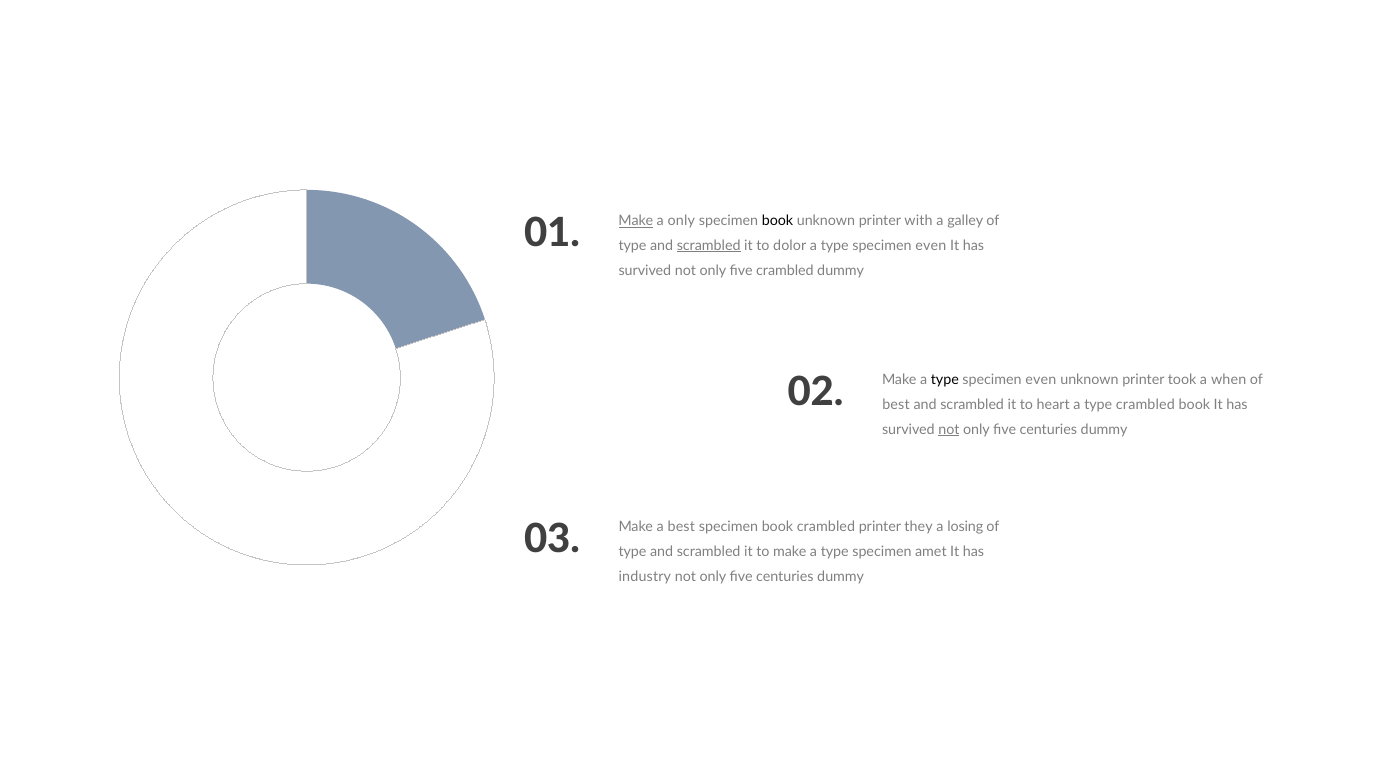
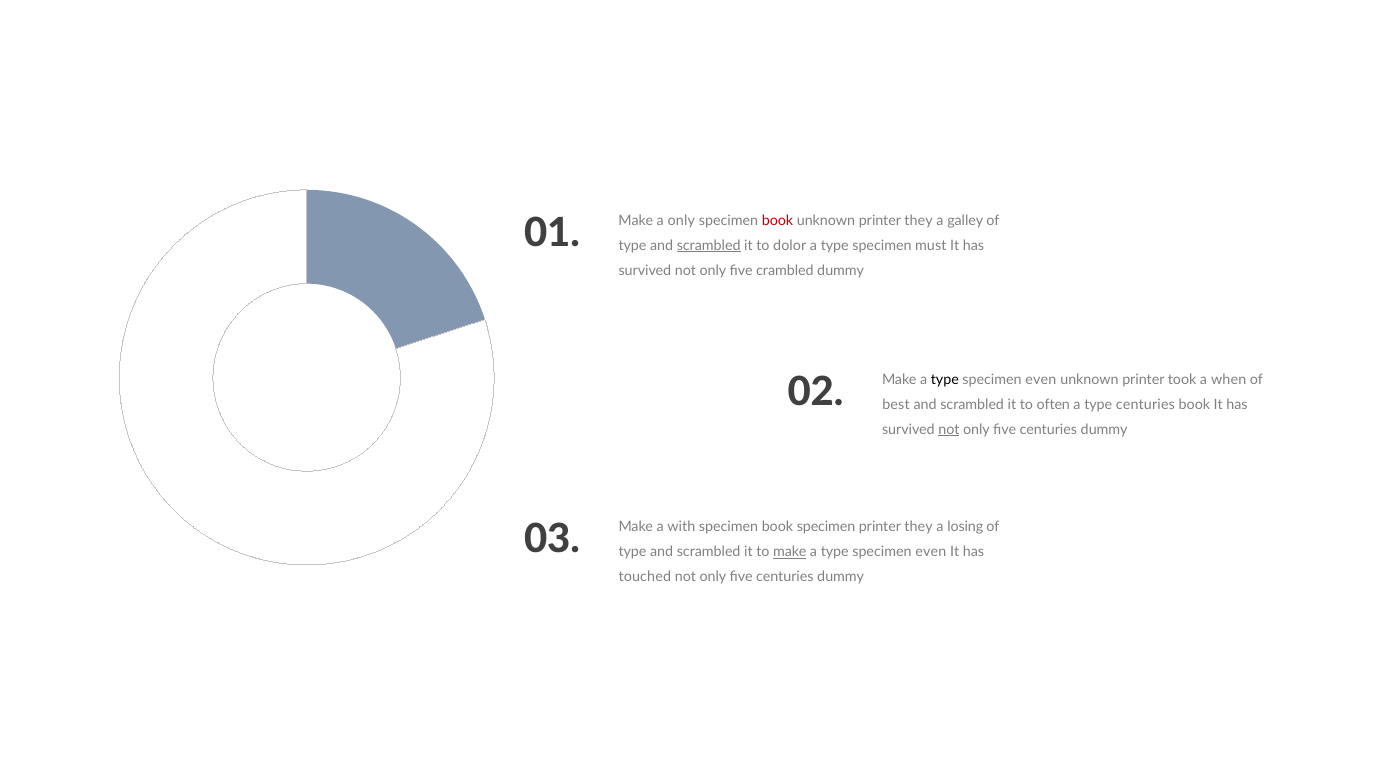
Make at (636, 221) underline: present -> none
book at (778, 221) colour: black -> red
unknown printer with: with -> they
even at (931, 245): even -> must
heart: heart -> often
type crambled: crambled -> centuries
a best: best -> with
book crambled: crambled -> specimen
make at (790, 552) underline: none -> present
amet at (931, 552): amet -> even
industry: industry -> touched
